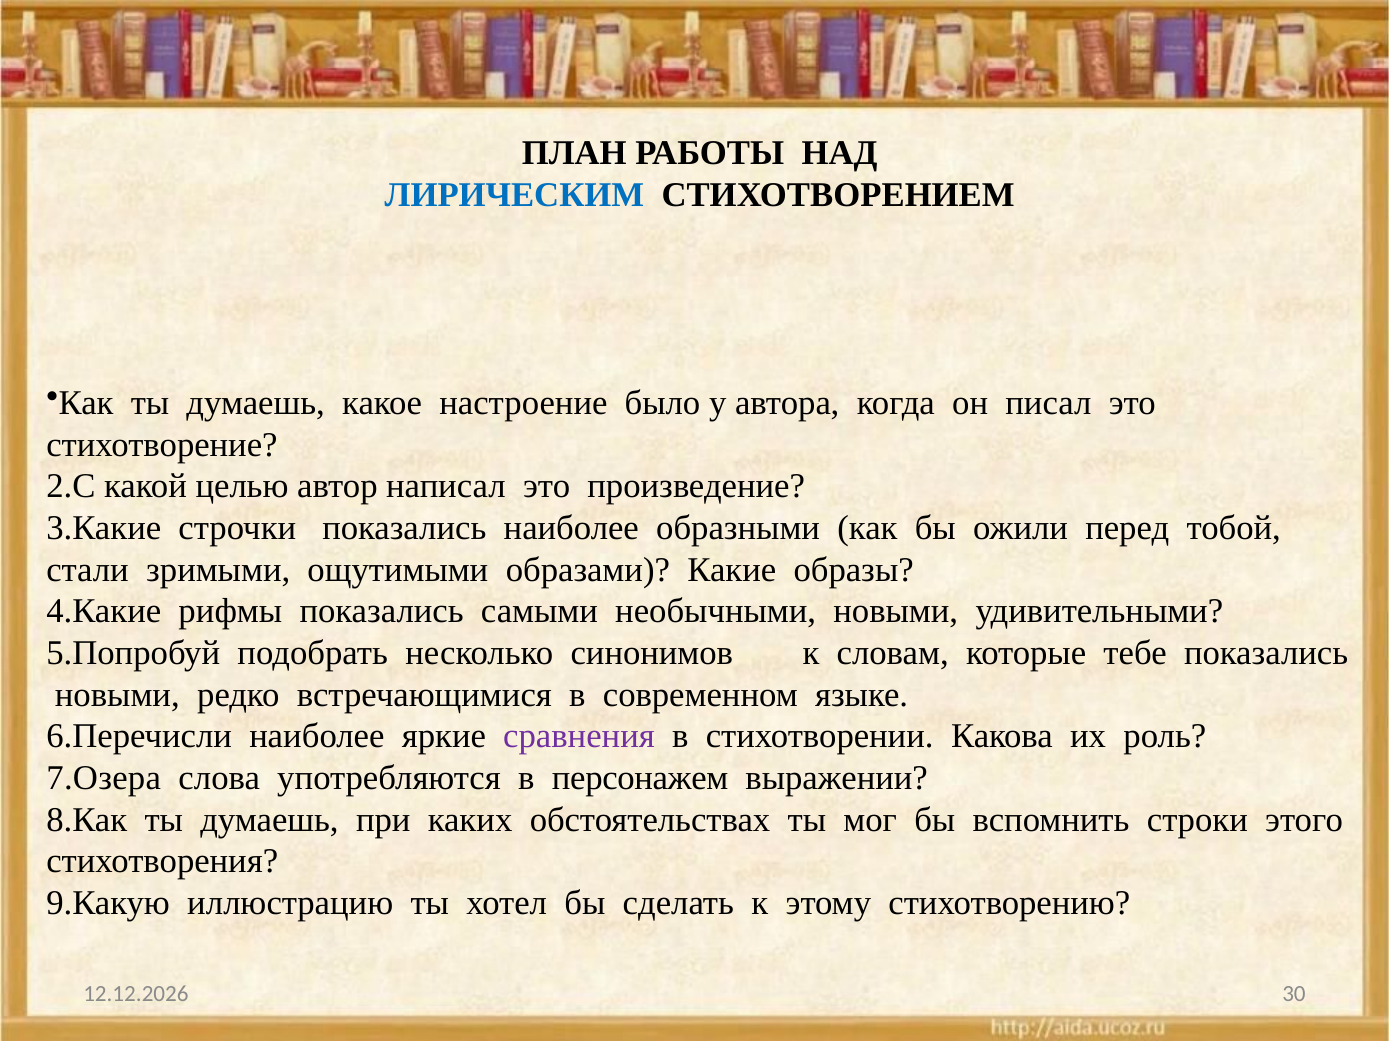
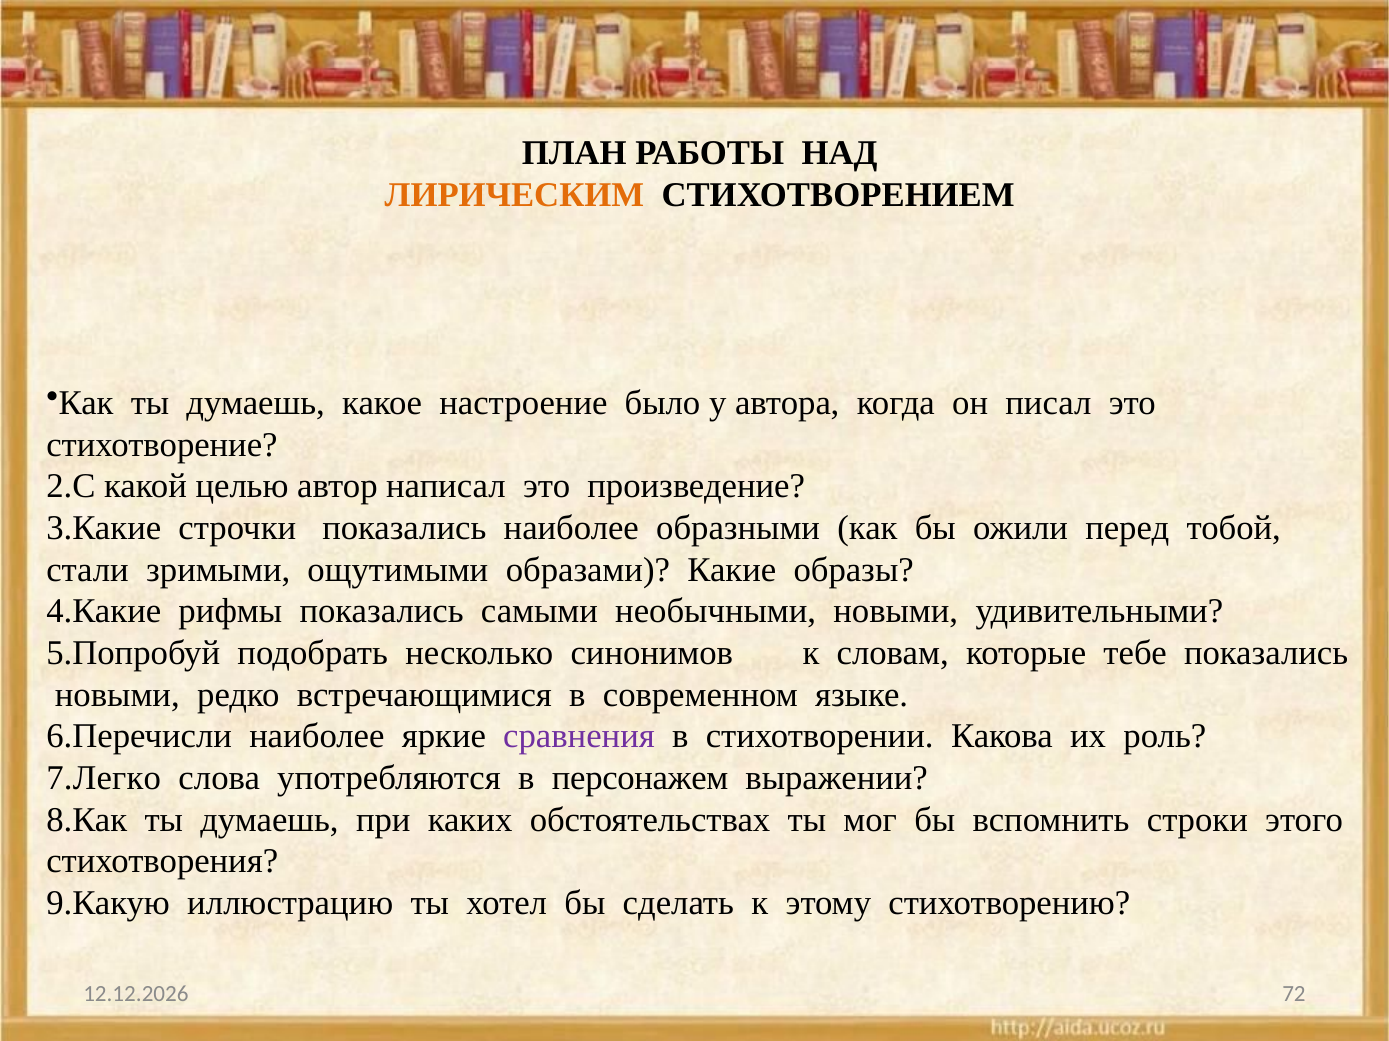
ЛИРИЧЕСКИМ colour: blue -> orange
7.Озера: 7.Озера -> 7.Легко
30: 30 -> 72
